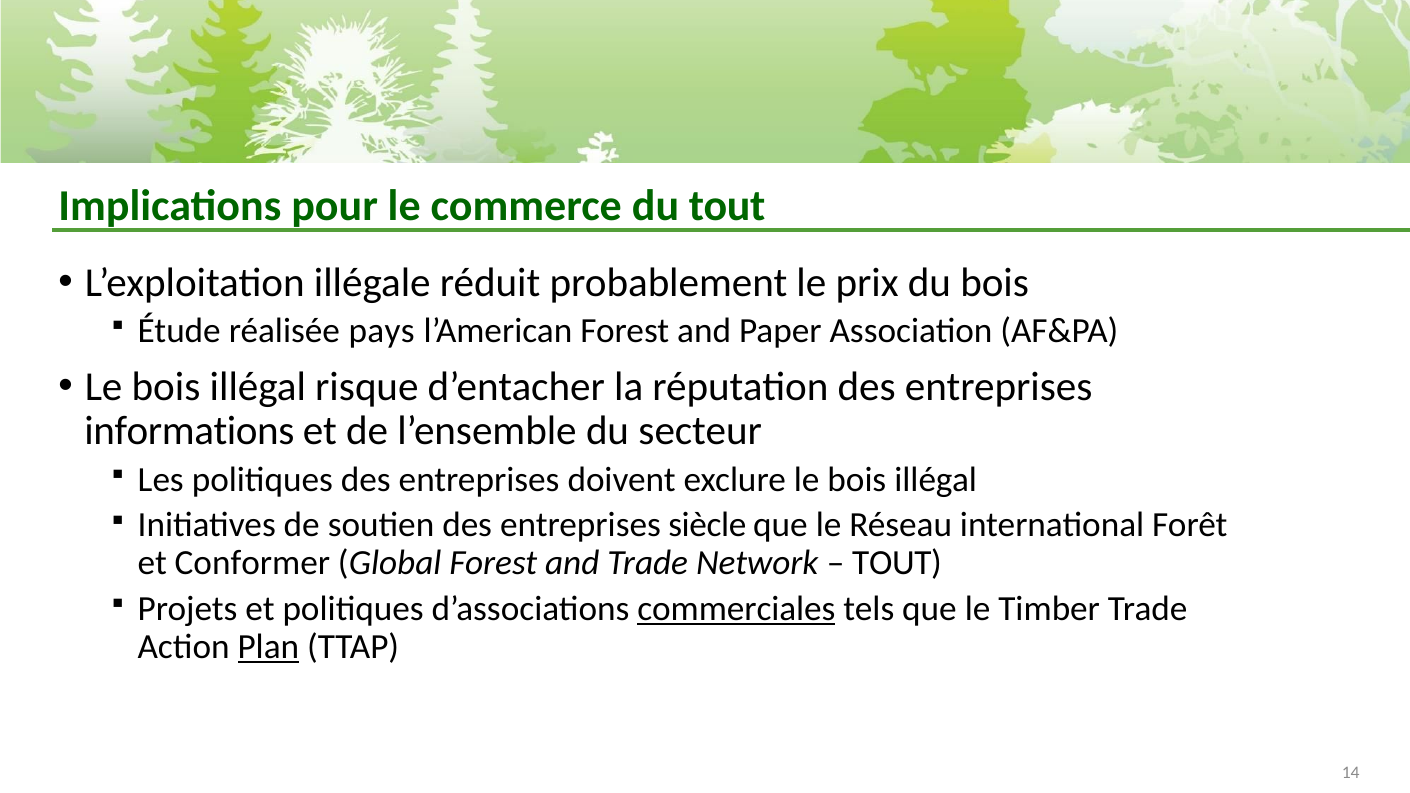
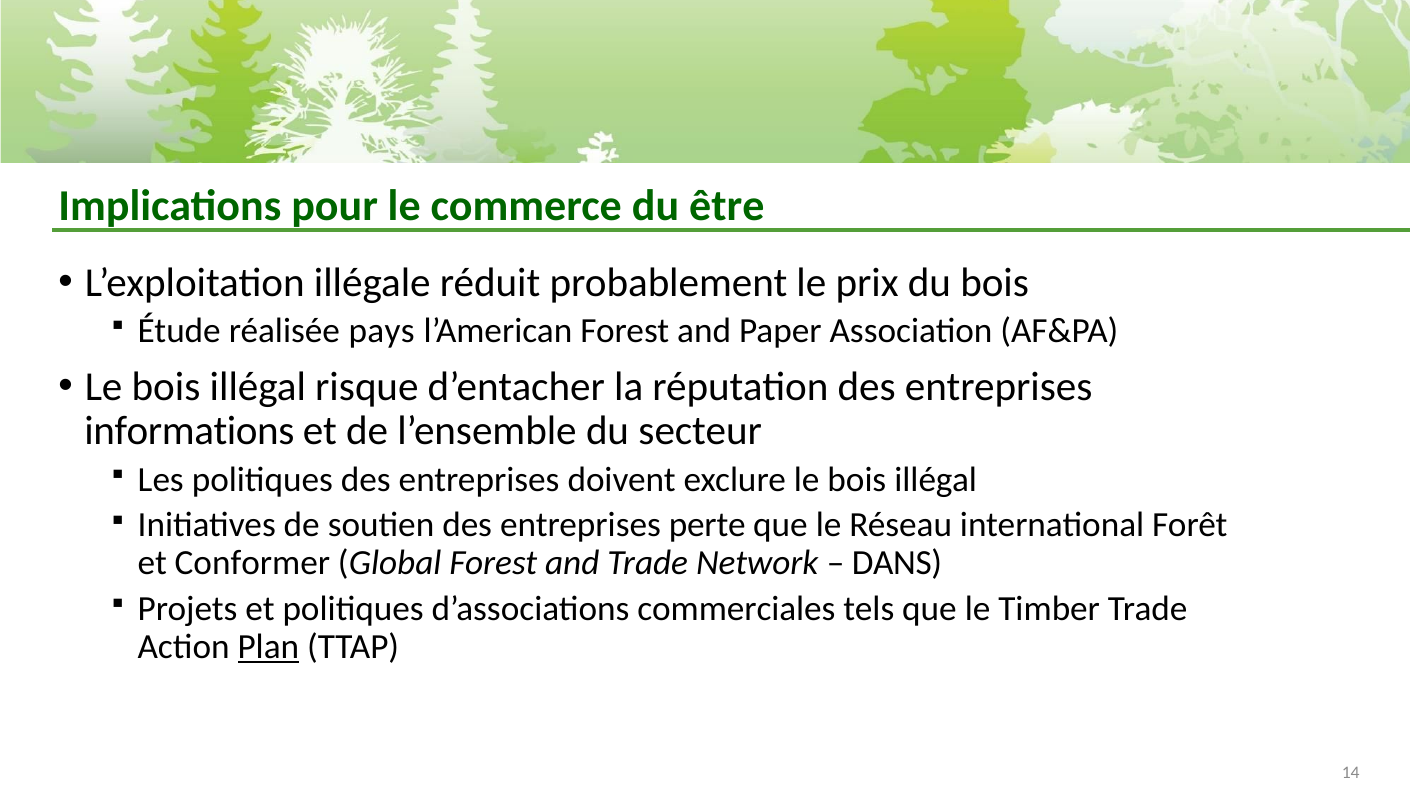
du tout: tout -> être
siècle: siècle -> perte
TOUT at (897, 563): TOUT -> DANS
commerciales underline: present -> none
